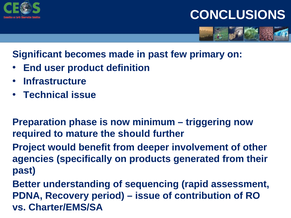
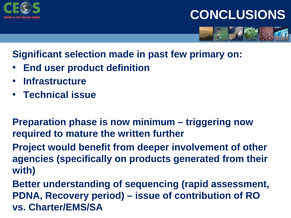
becomes: becomes -> selection
should: should -> written
past at (24, 171): past -> with
